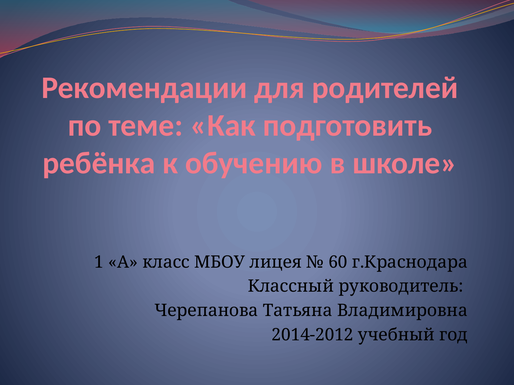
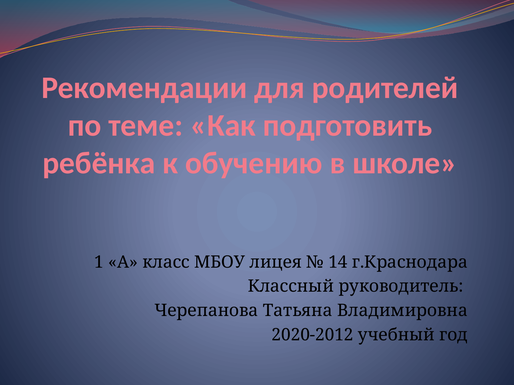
60: 60 -> 14
2014-2012: 2014-2012 -> 2020-2012
